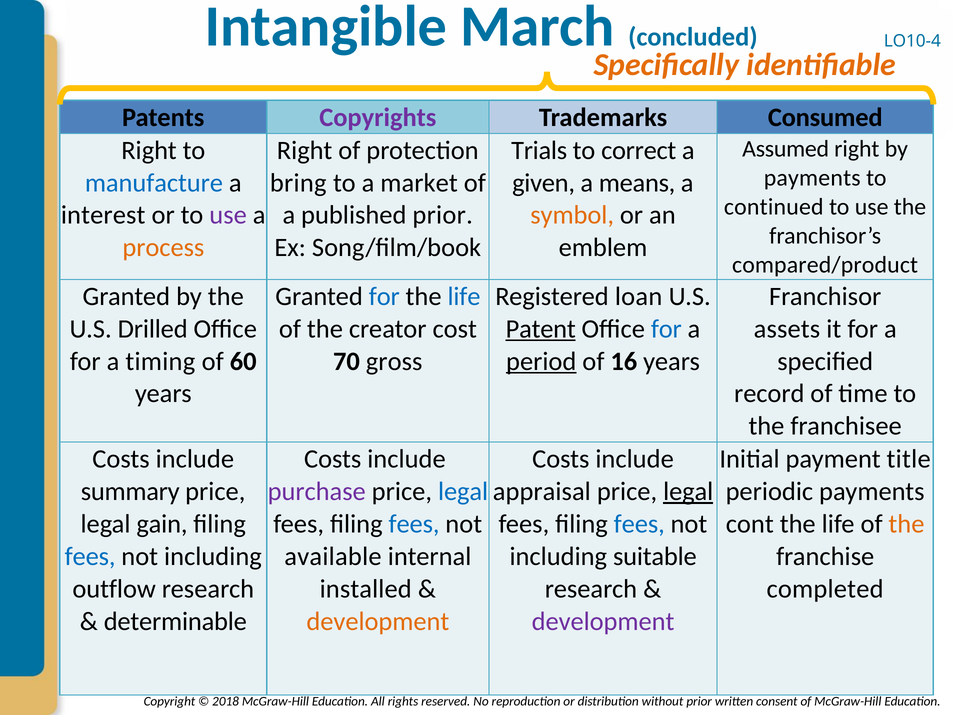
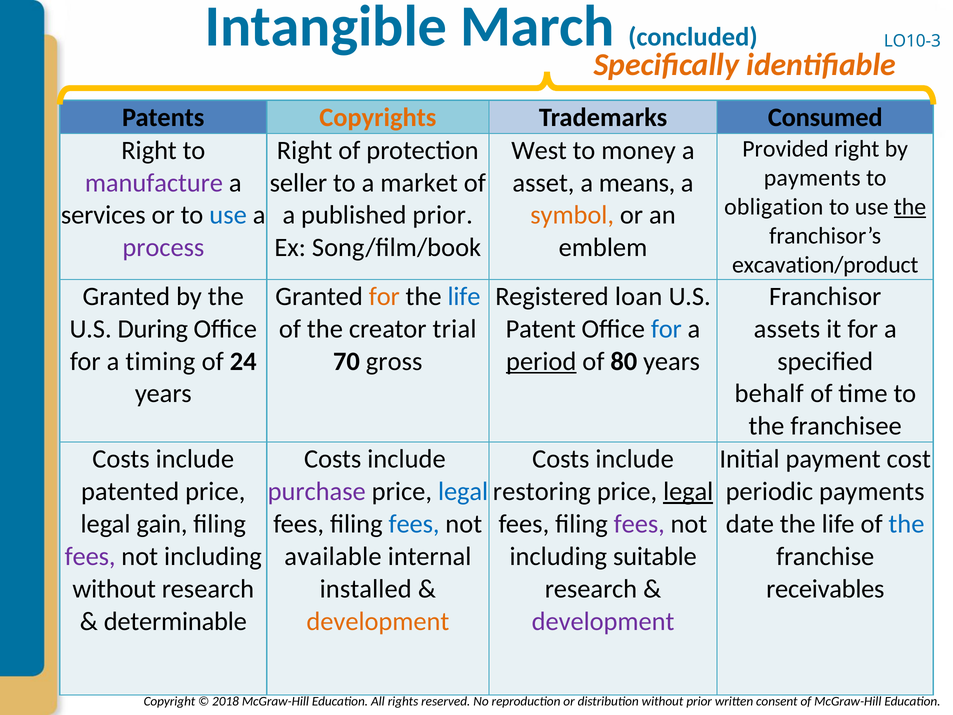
LO10-4: LO10-4 -> LO10-3
Copyrights colour: purple -> orange
Assumed: Assumed -> Provided
Trials: Trials -> West
correct: correct -> money
manufacture colour: blue -> purple
bring: bring -> seller
given: given -> asset
continued: continued -> obligation
the at (910, 207) underline: none -> present
interest: interest -> services
use at (228, 215) colour: purple -> blue
process colour: orange -> purple
compared/product: compared/product -> excavation/product
for at (384, 296) colour: blue -> orange
Drilled: Drilled -> During
cost: cost -> trial
Patent underline: present -> none
60: 60 -> 24
16: 16 -> 80
record: record -> behalf
title: title -> cost
summary: summary -> patented
appraisal: appraisal -> restoring
fees at (639, 524) colour: blue -> purple
cont: cont -> date
the at (906, 524) colour: orange -> blue
fees at (90, 556) colour: blue -> purple
outflow at (114, 589): outflow -> without
completed: completed -> receivables
